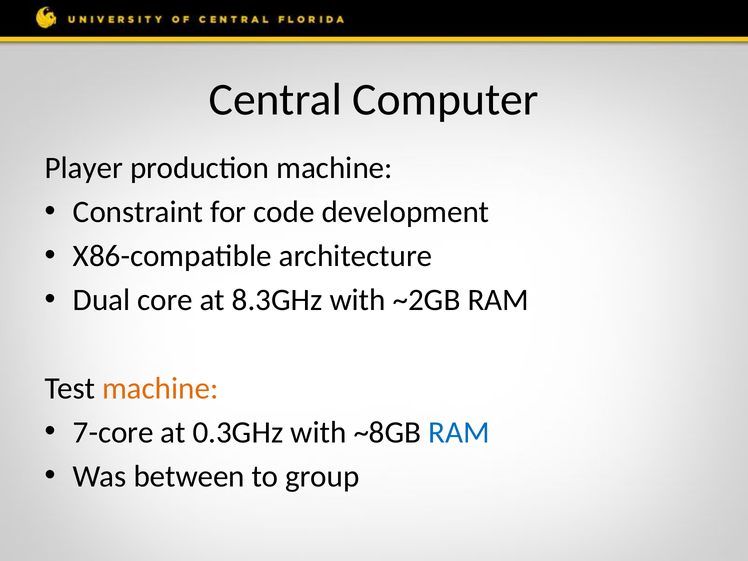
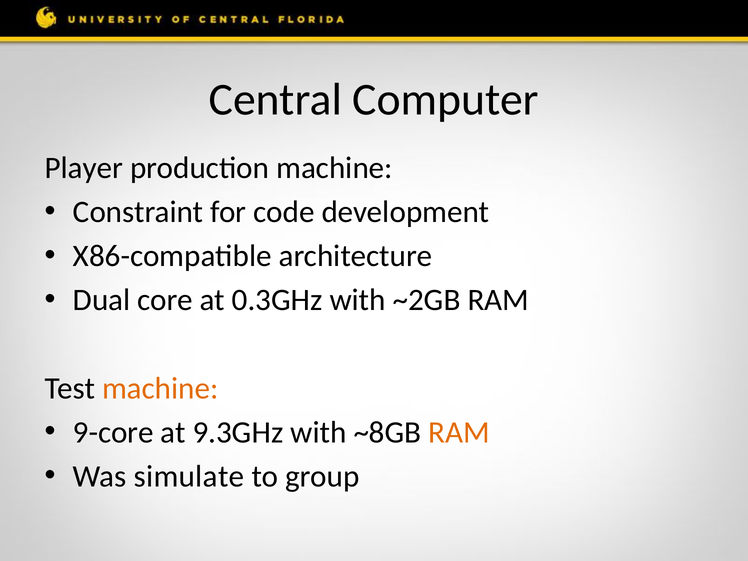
8.3GHz: 8.3GHz -> 0.3GHz
7-core: 7-core -> 9-core
0.3GHz: 0.3GHz -> 9.3GHz
RAM at (459, 432) colour: blue -> orange
between: between -> simulate
